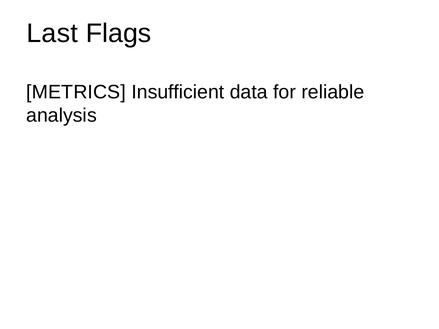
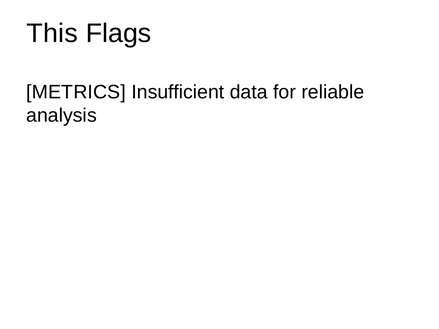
Last: Last -> This
